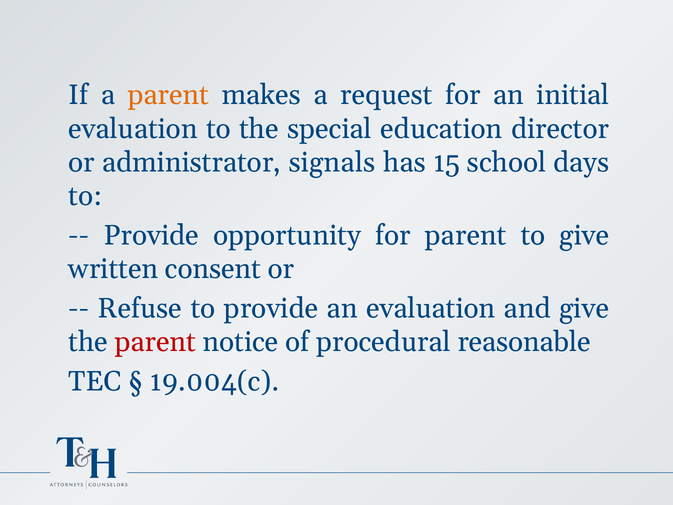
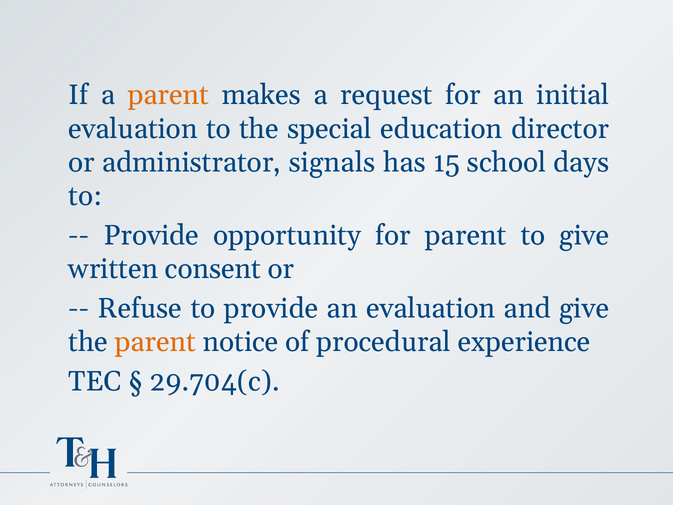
parent at (155, 342) colour: red -> orange
reasonable: reasonable -> experience
19.004(c: 19.004(c -> 29.704(c
